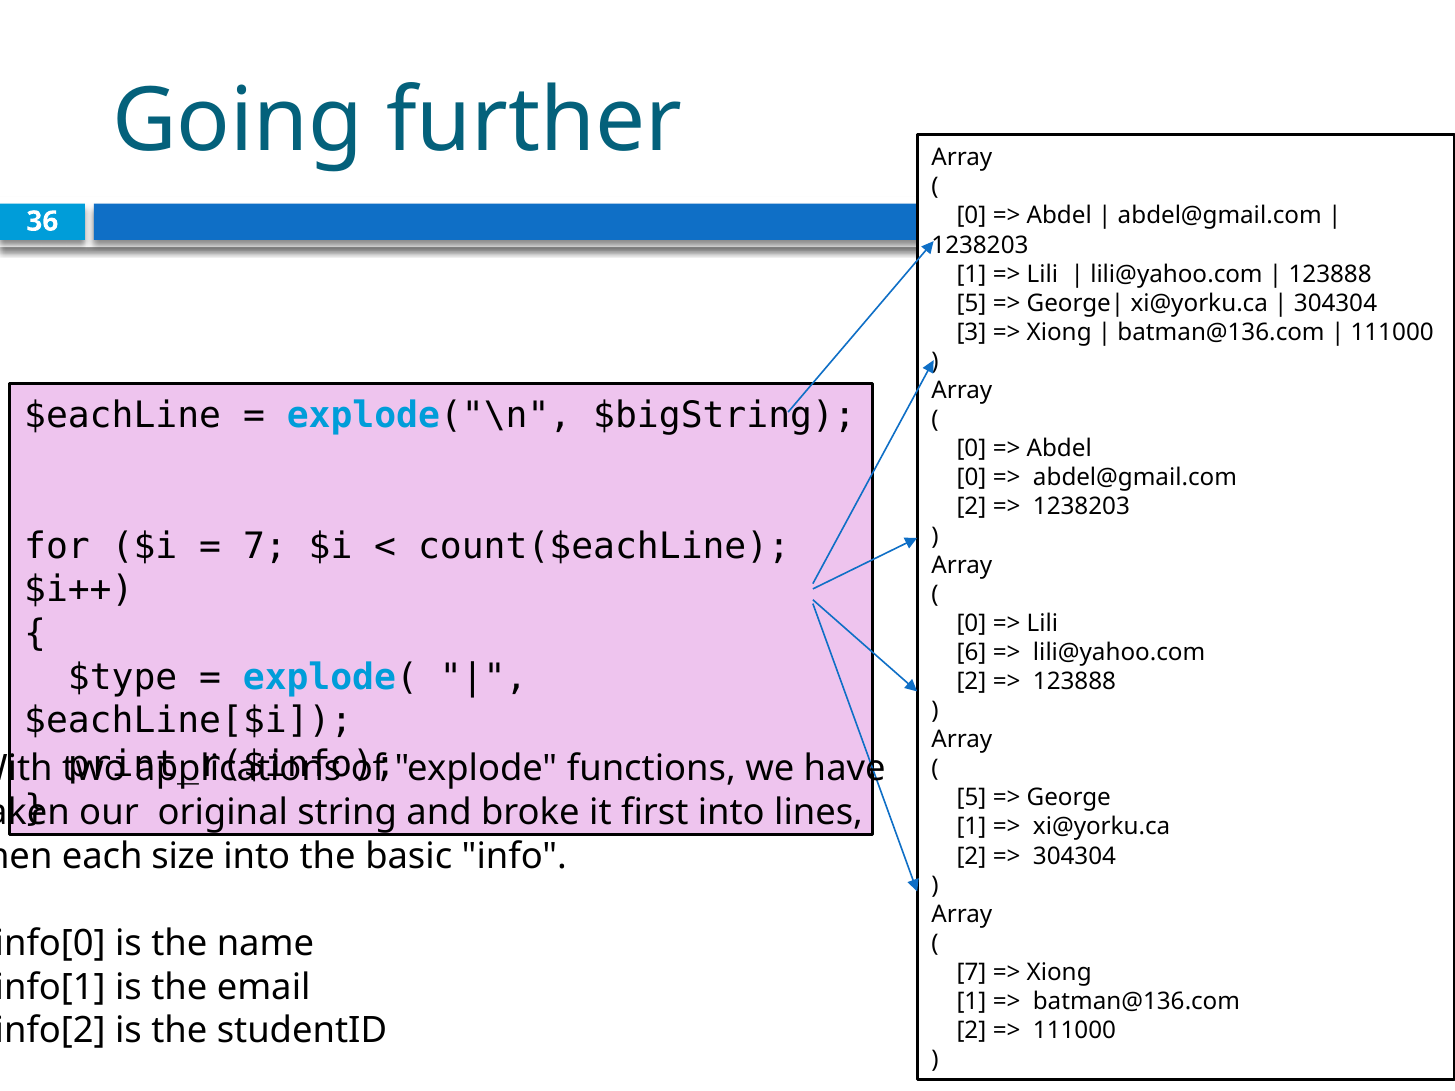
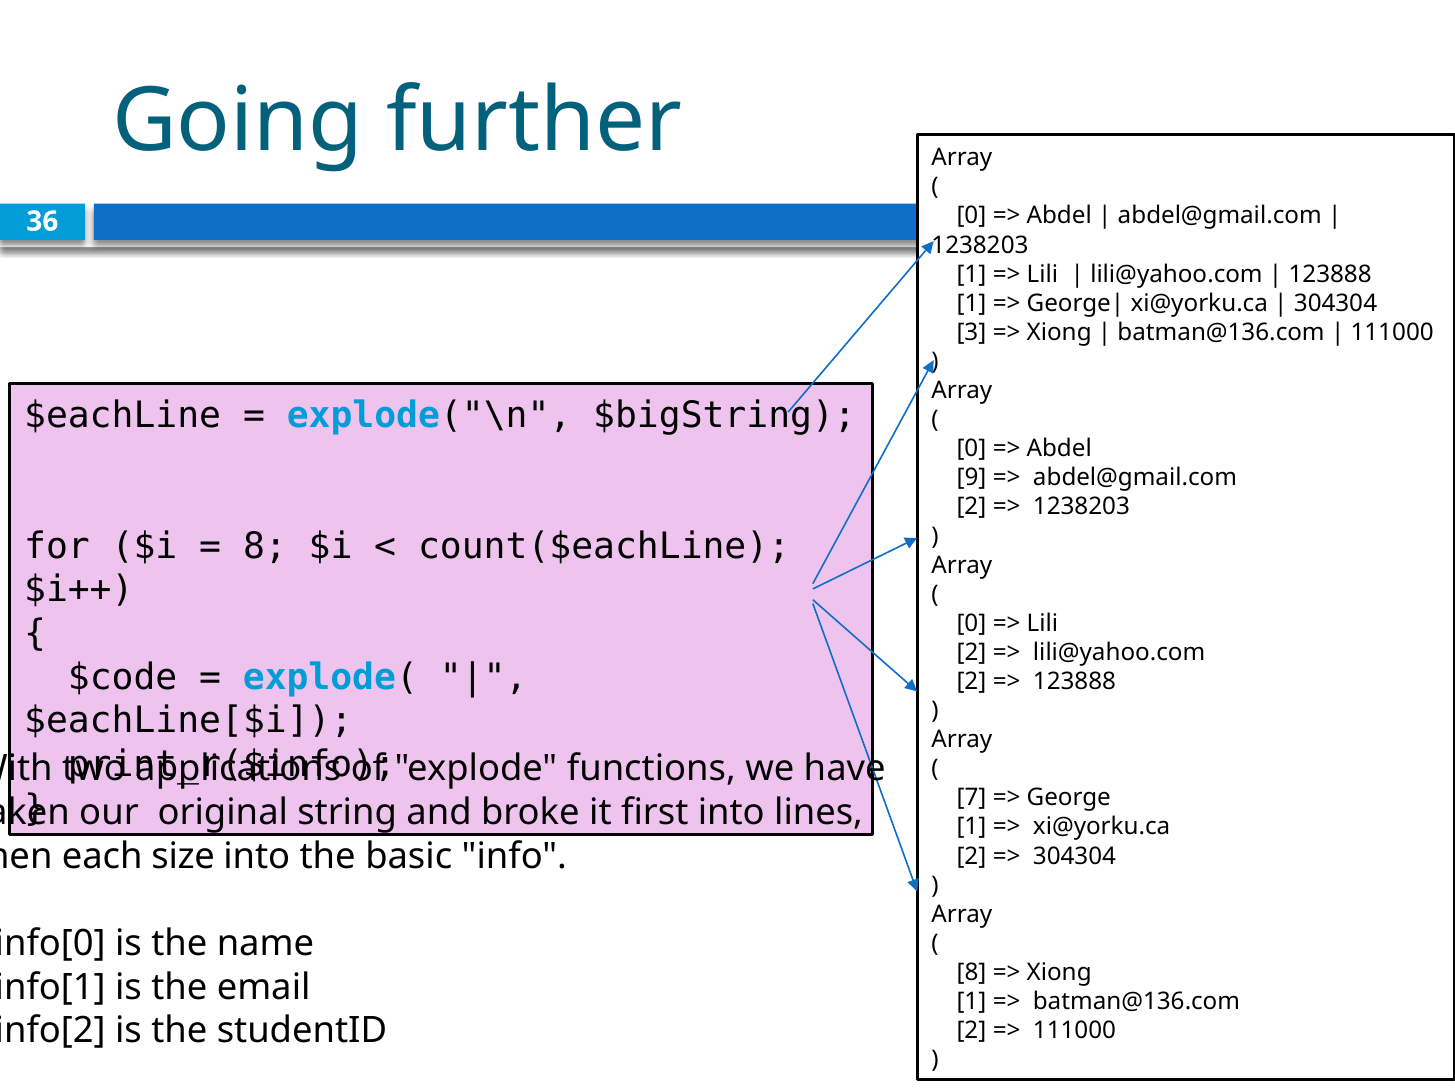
5 at (972, 303): 5 -> 1
0 at (972, 478): 0 -> 9
7 at (265, 546): 7 -> 8
6 at (972, 653): 6 -> 2
$type: $type -> $code
5 at (972, 798): 5 -> 7
7 at (972, 973): 7 -> 8
